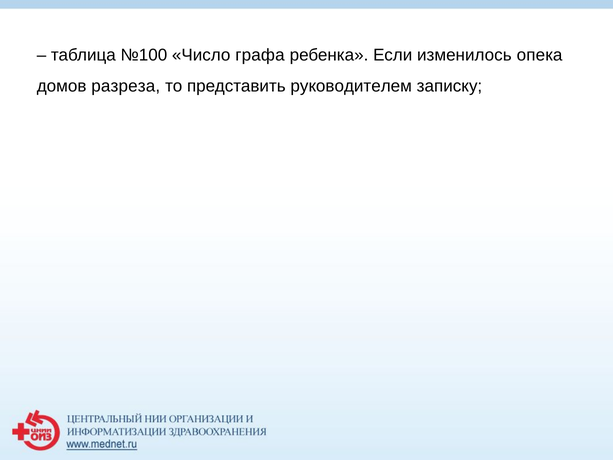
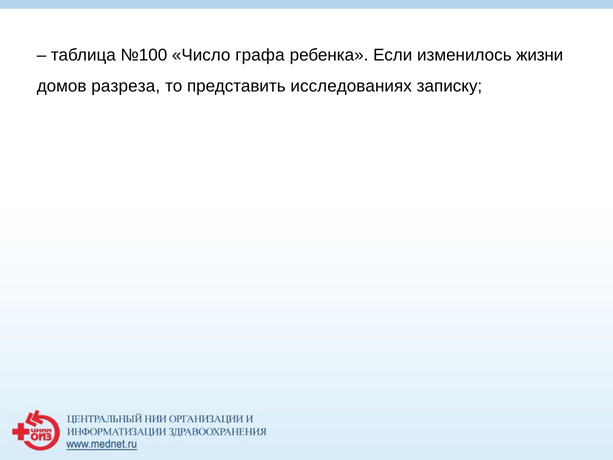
опека: опека -> жизни
руководителем: руководителем -> исследованиях
